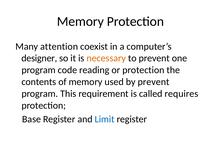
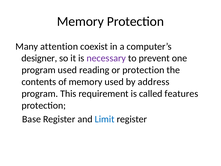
necessary colour: orange -> purple
program code: code -> used
by prevent: prevent -> address
requires: requires -> features
